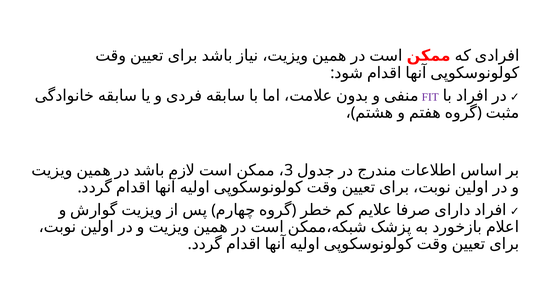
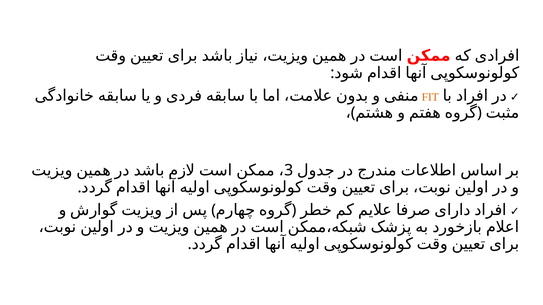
FIT colour: purple -> orange
